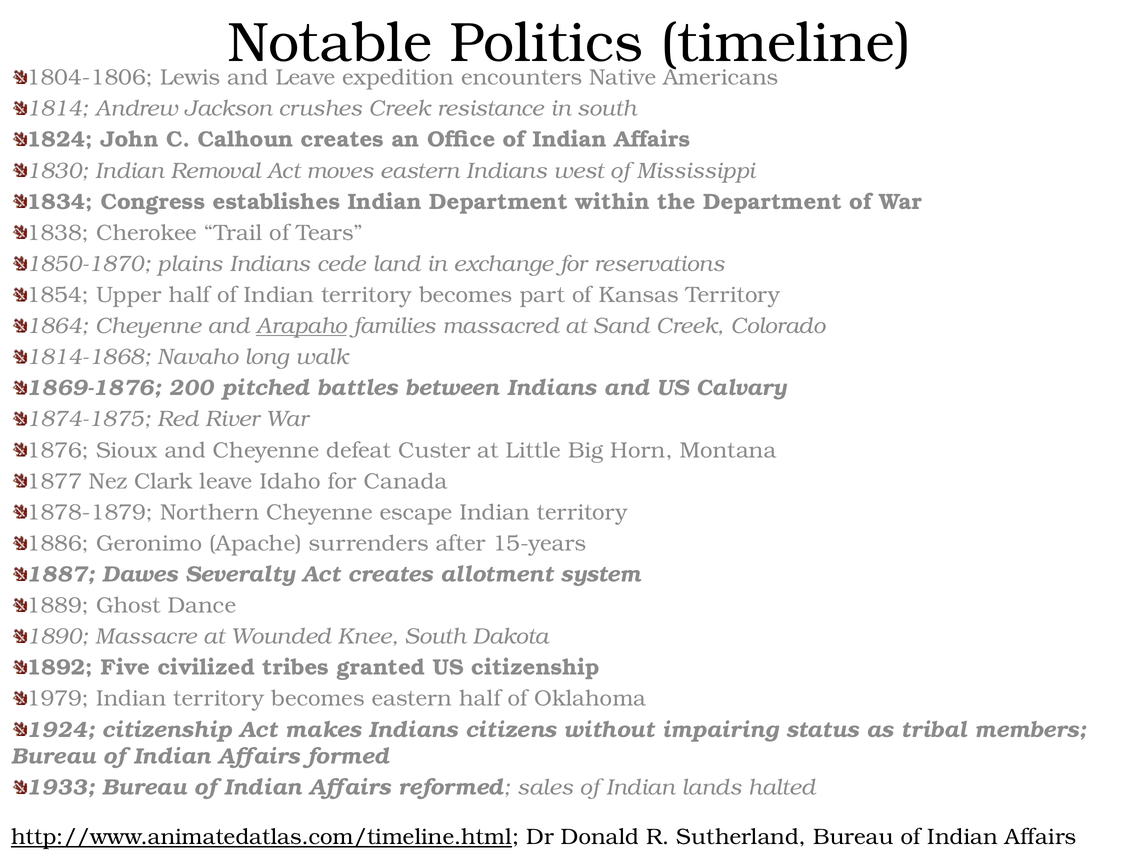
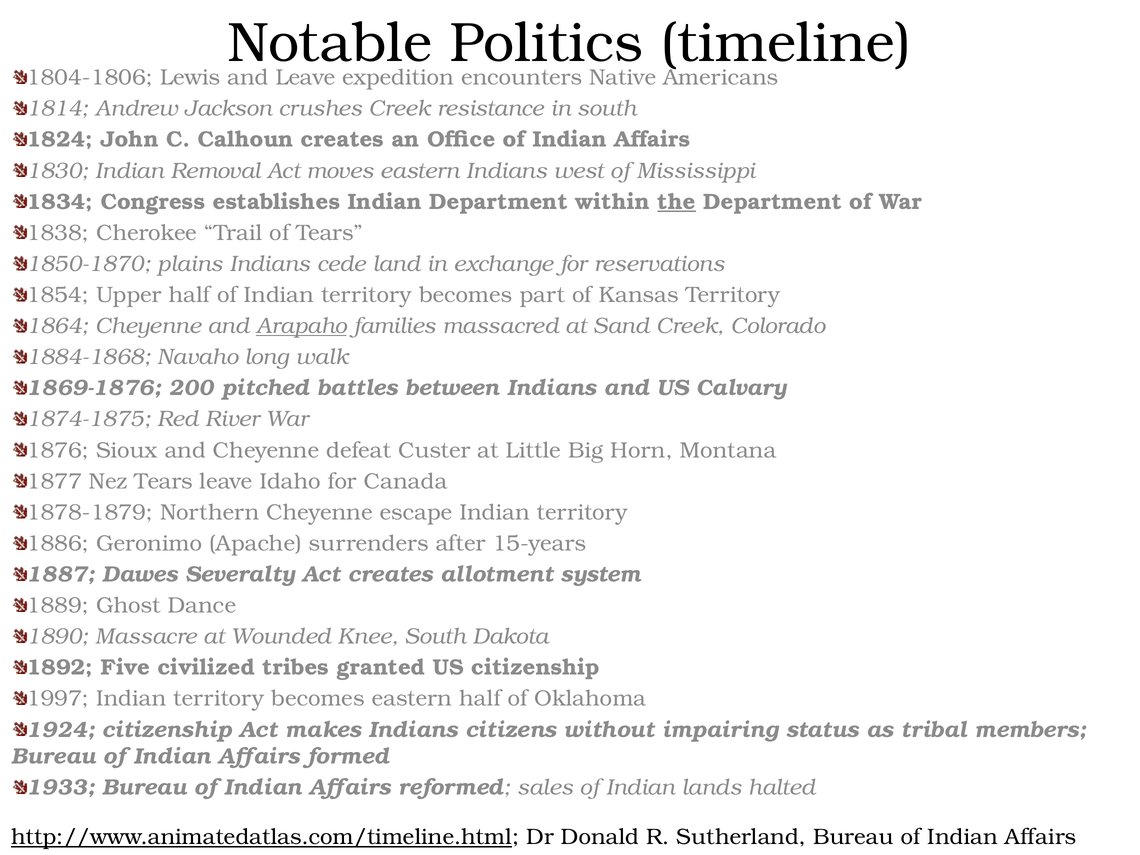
the underline: none -> present
1814-1868: 1814-1868 -> 1884-1868
Nez Clark: Clark -> Tears
1979: 1979 -> 1997
